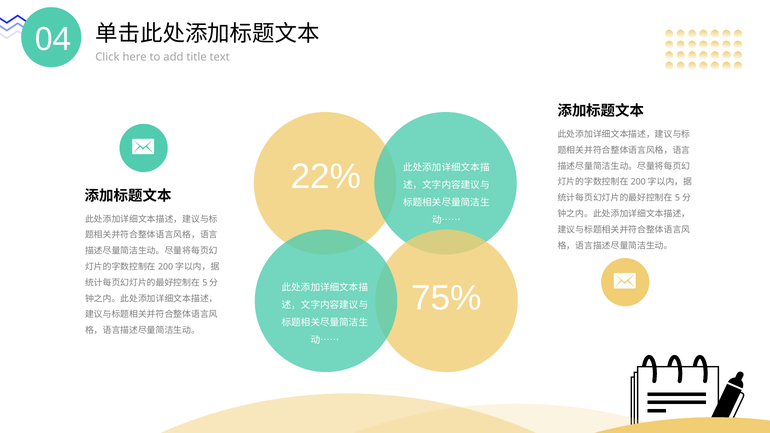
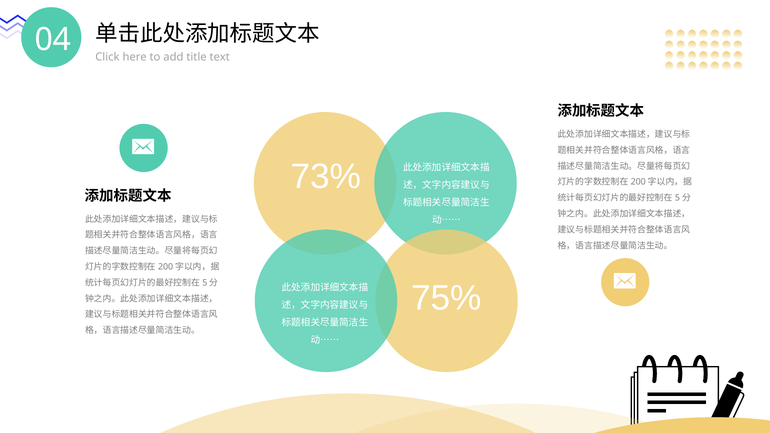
22%: 22% -> 73%
